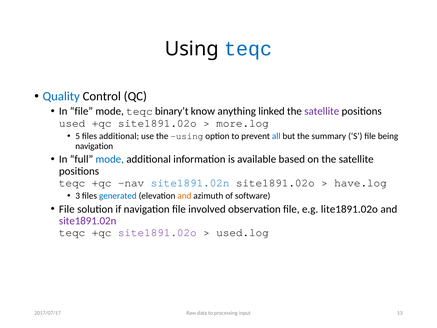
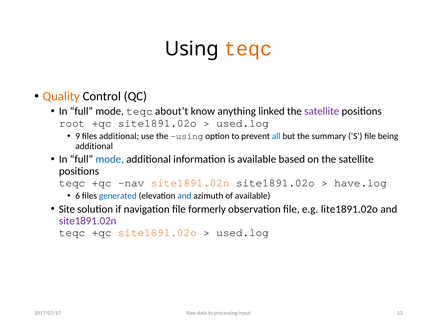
teqc at (248, 49) colour: blue -> orange
Quality colour: blue -> orange
file at (81, 111): file -> full
binary’t: binary’t -> about’t
used: used -> root
more.log at (243, 123): more.log -> used.log
5: 5 -> 9
navigation at (94, 146): navigation -> additional
site1891.02n at (190, 183) colour: blue -> orange
3: 3 -> 6
and at (184, 196) colour: orange -> blue
of software: software -> available
File at (67, 209): File -> Site
involved: involved -> formerly
site1891.02o at (157, 233) colour: purple -> orange
